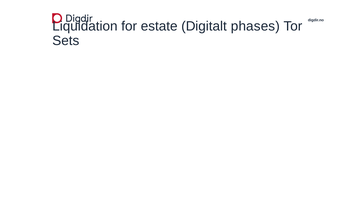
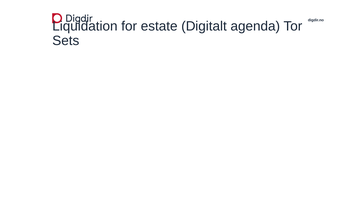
phases: phases -> agenda
